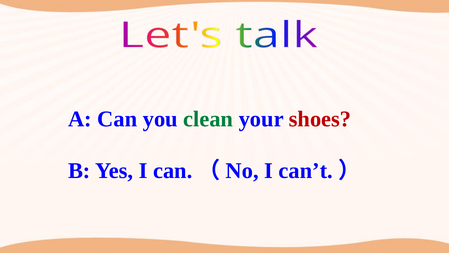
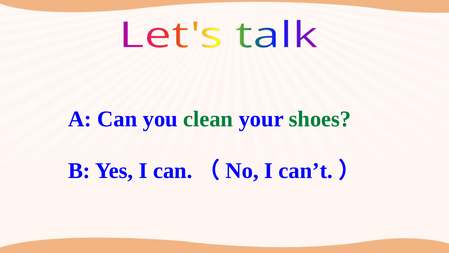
shoes colour: red -> green
